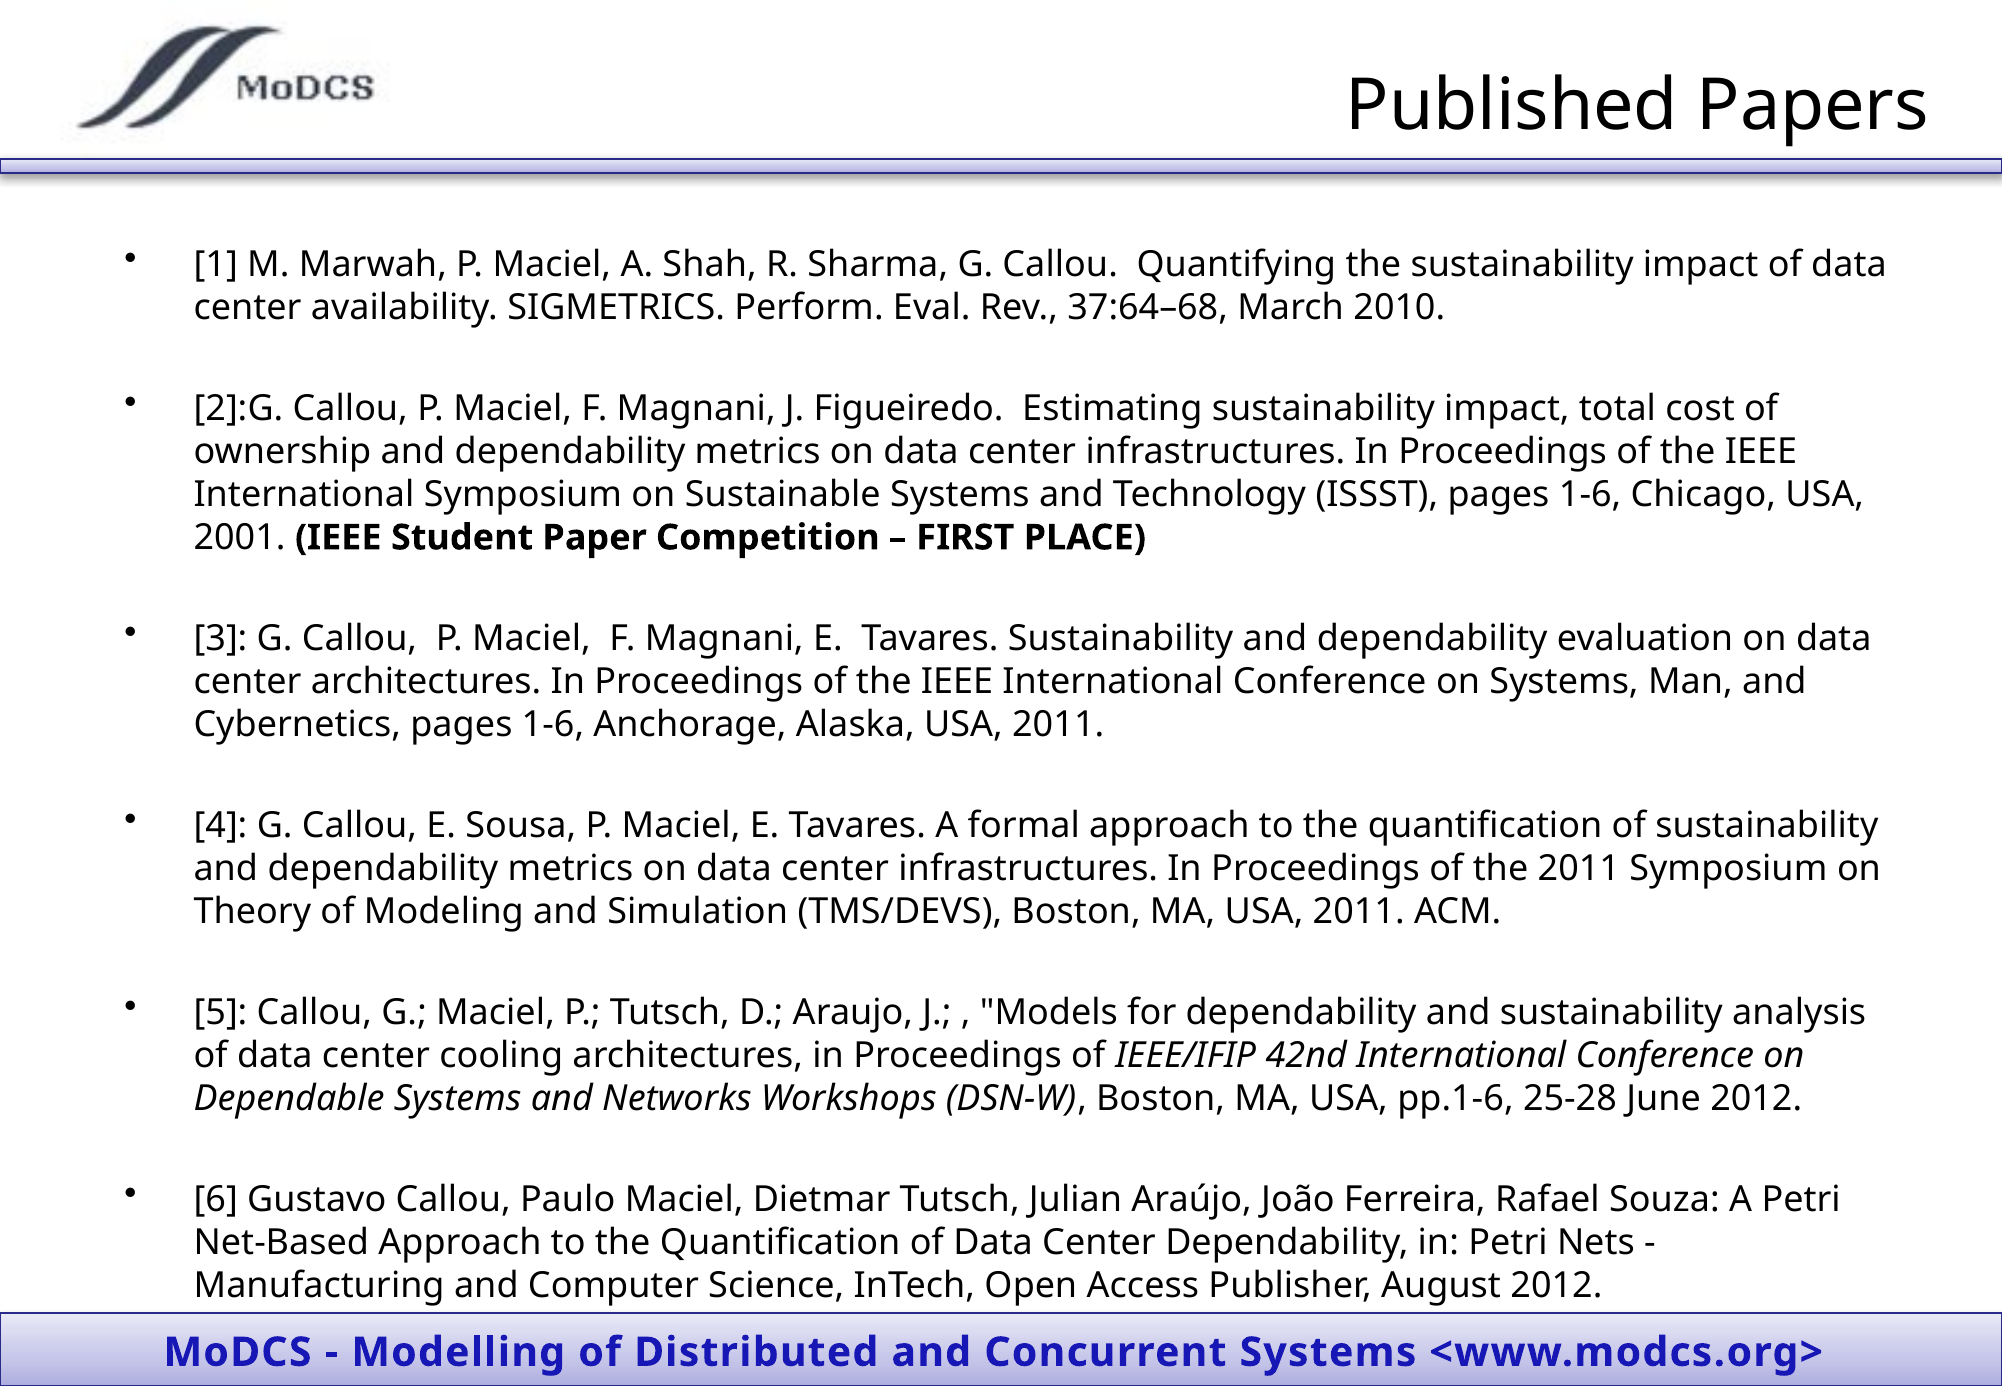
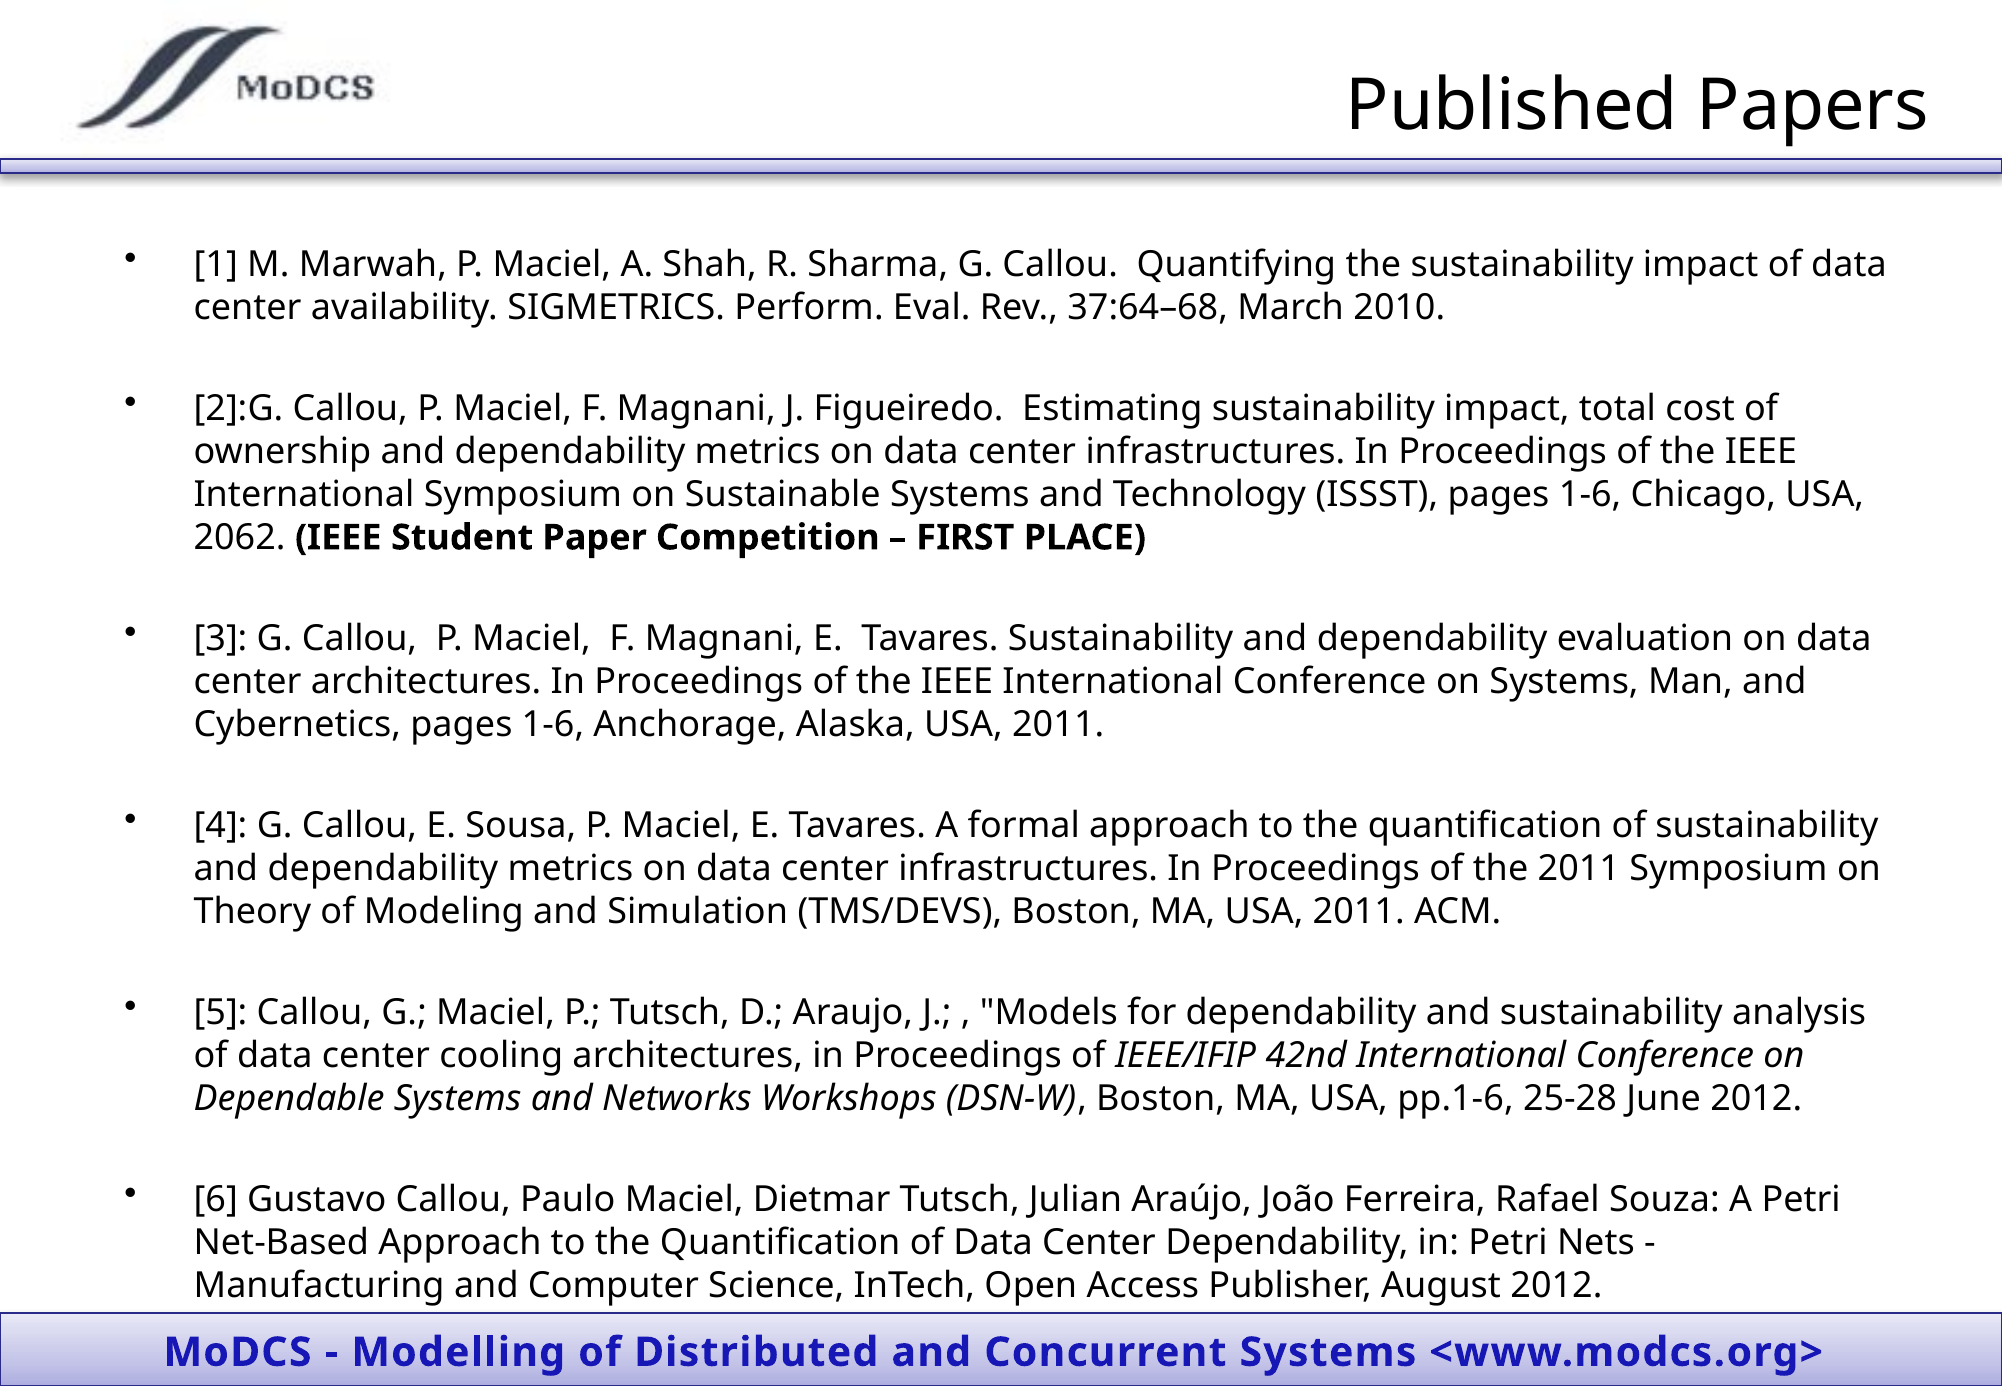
2001: 2001 -> 2062
